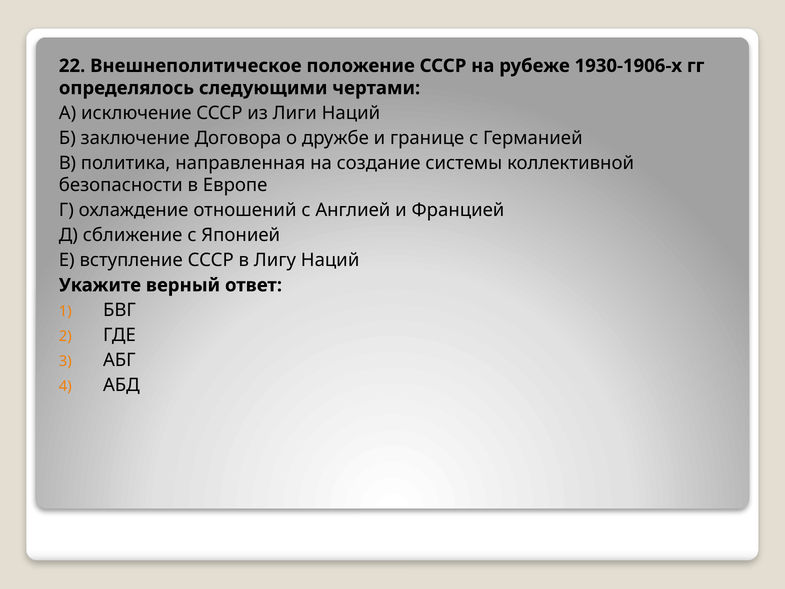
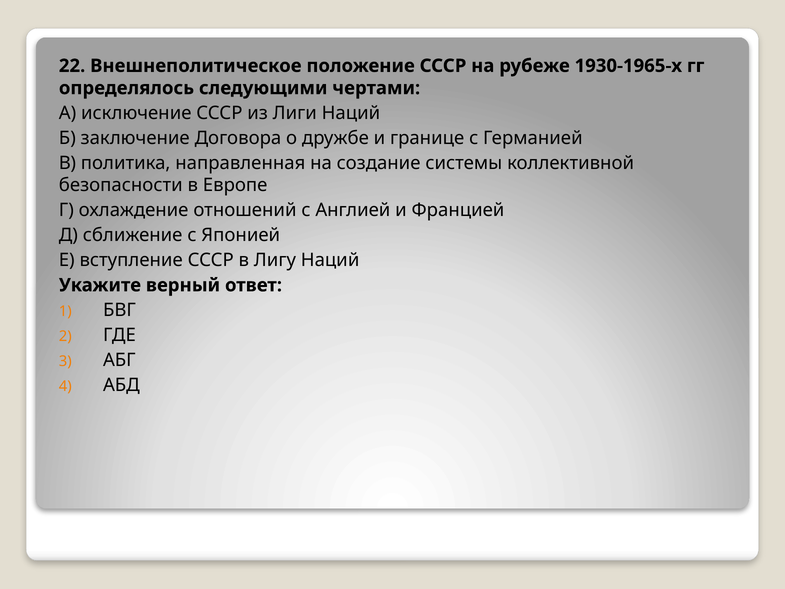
1930-1906-х: 1930-1906-х -> 1930-1965-х
